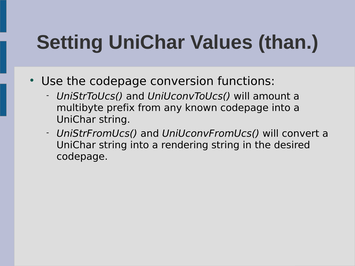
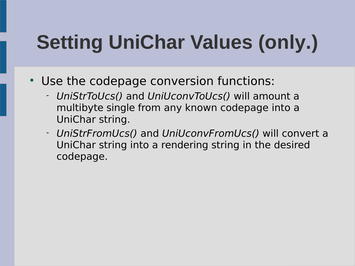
than: than -> only
prefix: prefix -> single
